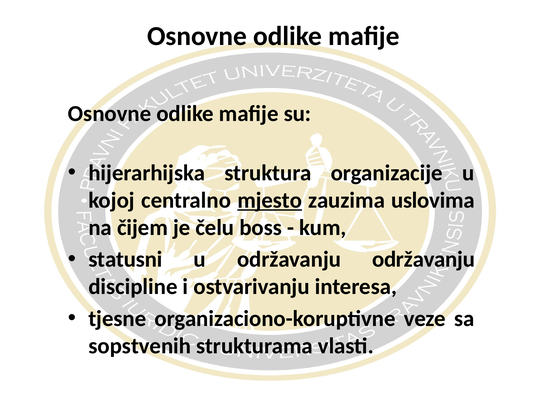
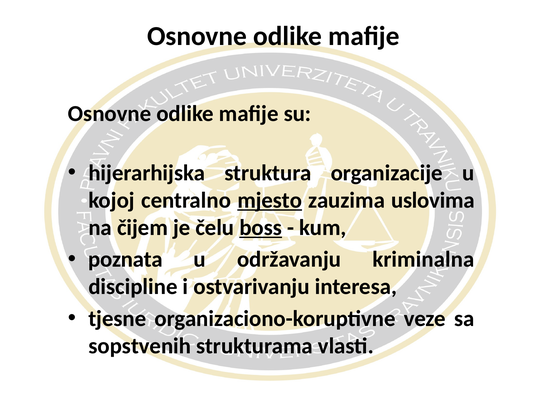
boss underline: none -> present
statusni: statusni -> poznata
održavanju održavanju: održavanju -> kriminalna
